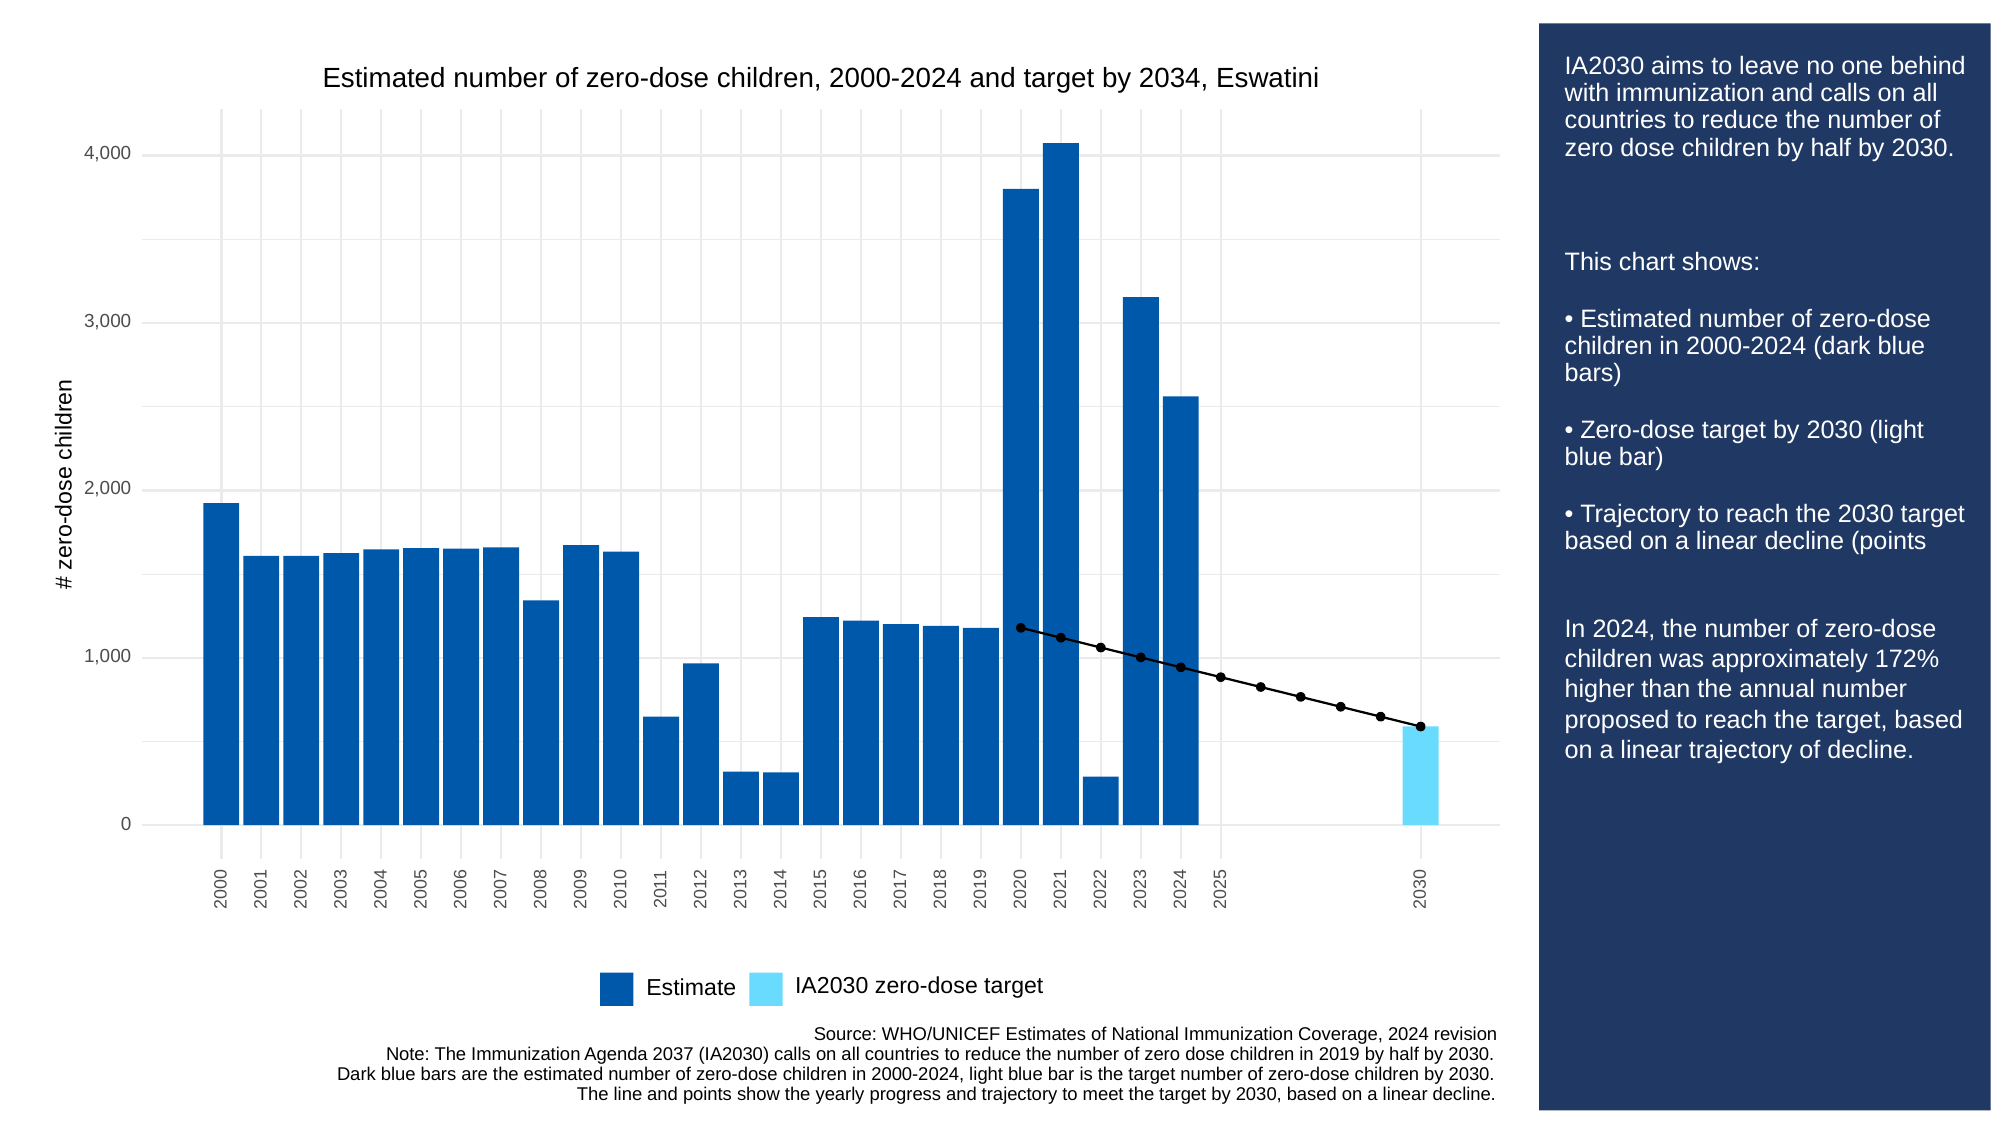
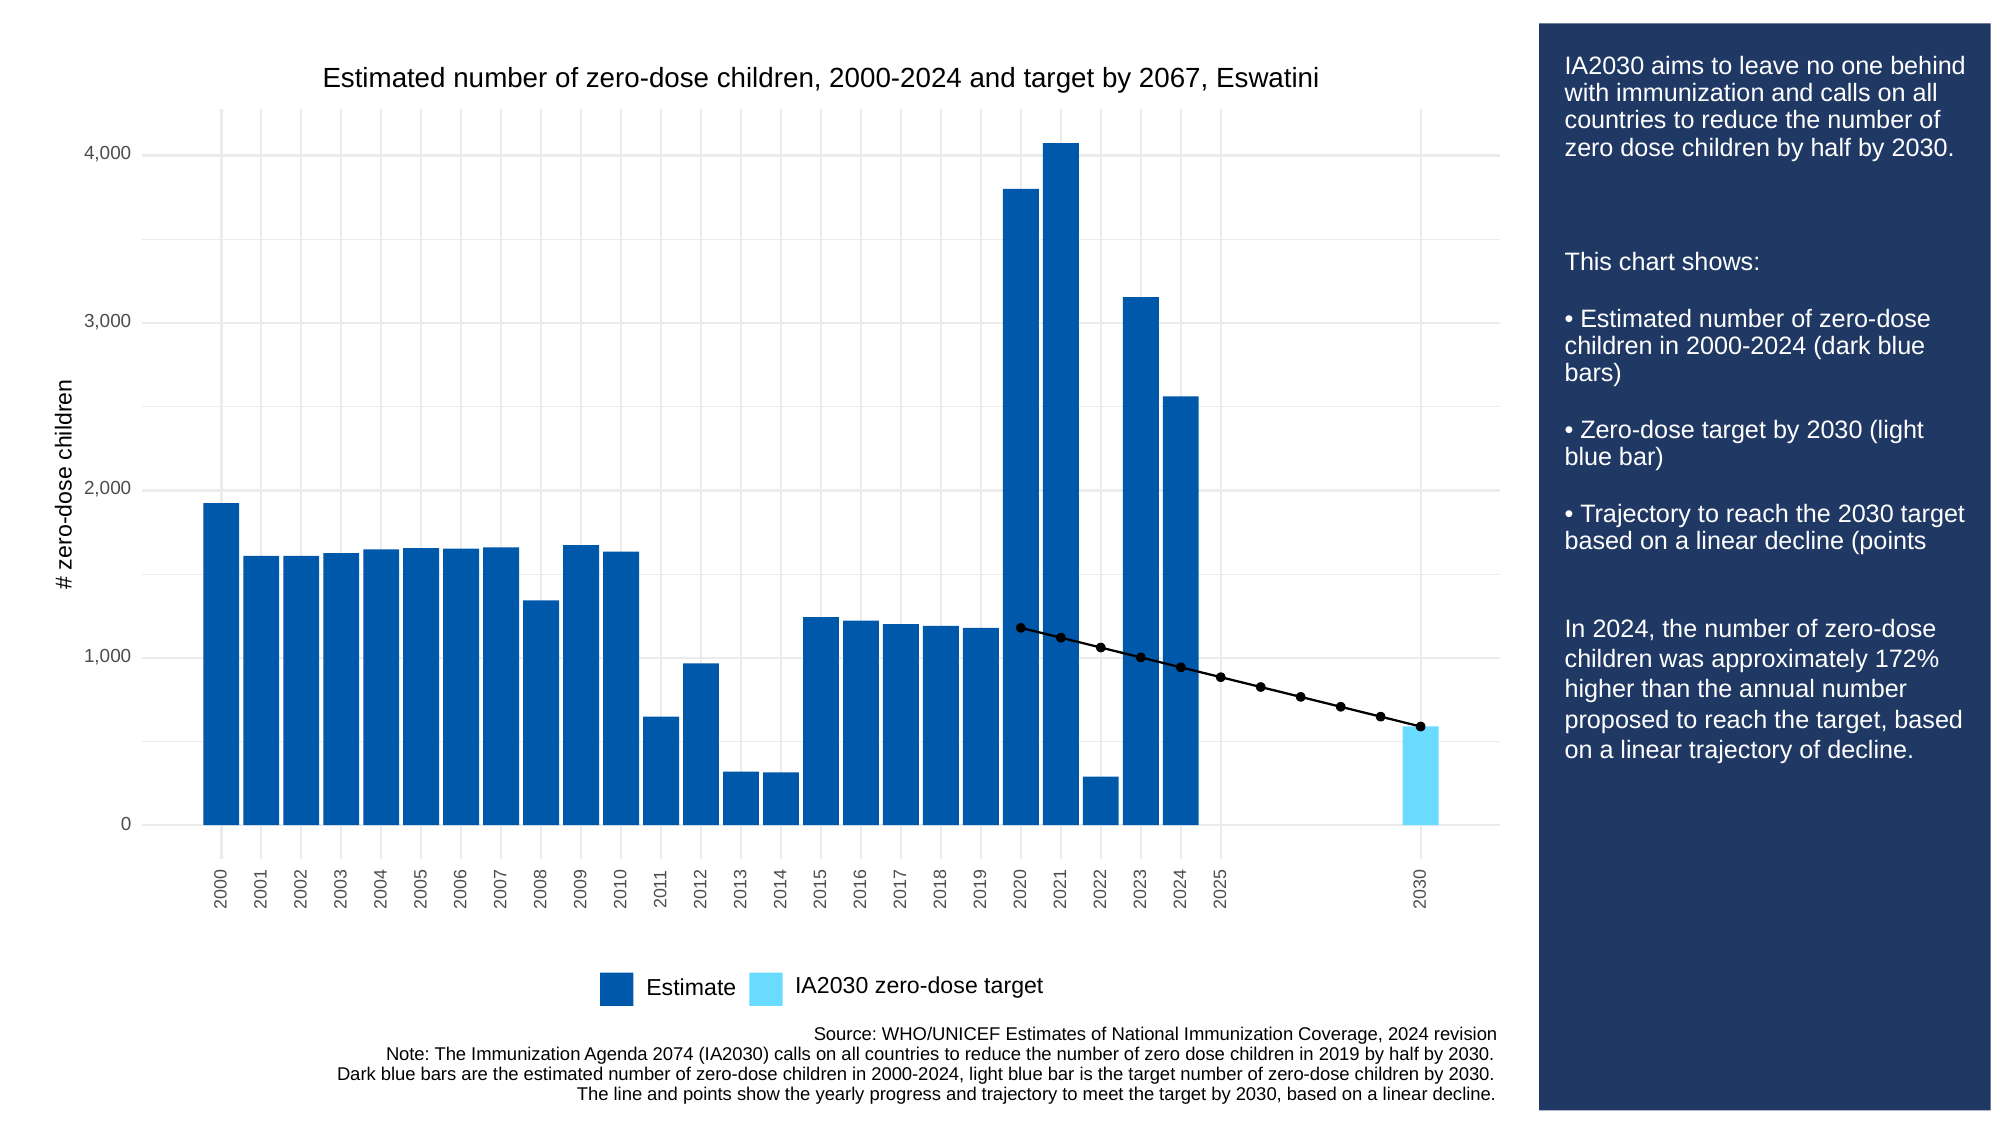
2034: 2034 -> 2067
2037: 2037 -> 2074
